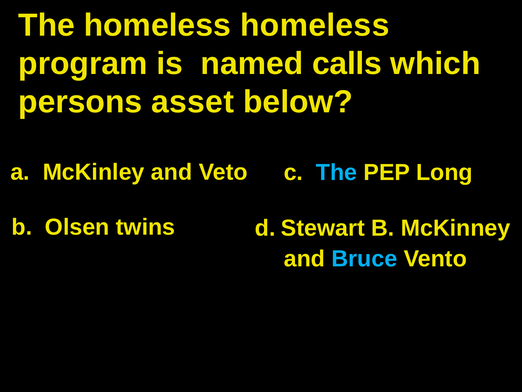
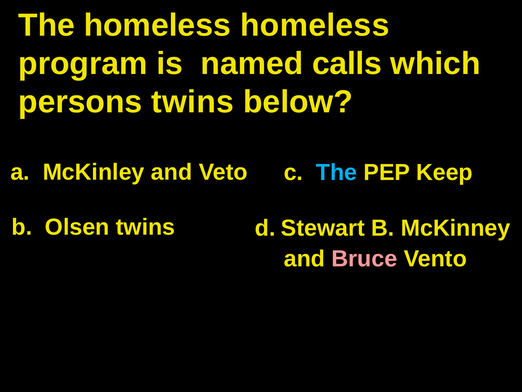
persons asset: asset -> twins
Long: Long -> Keep
Bruce colour: light blue -> pink
